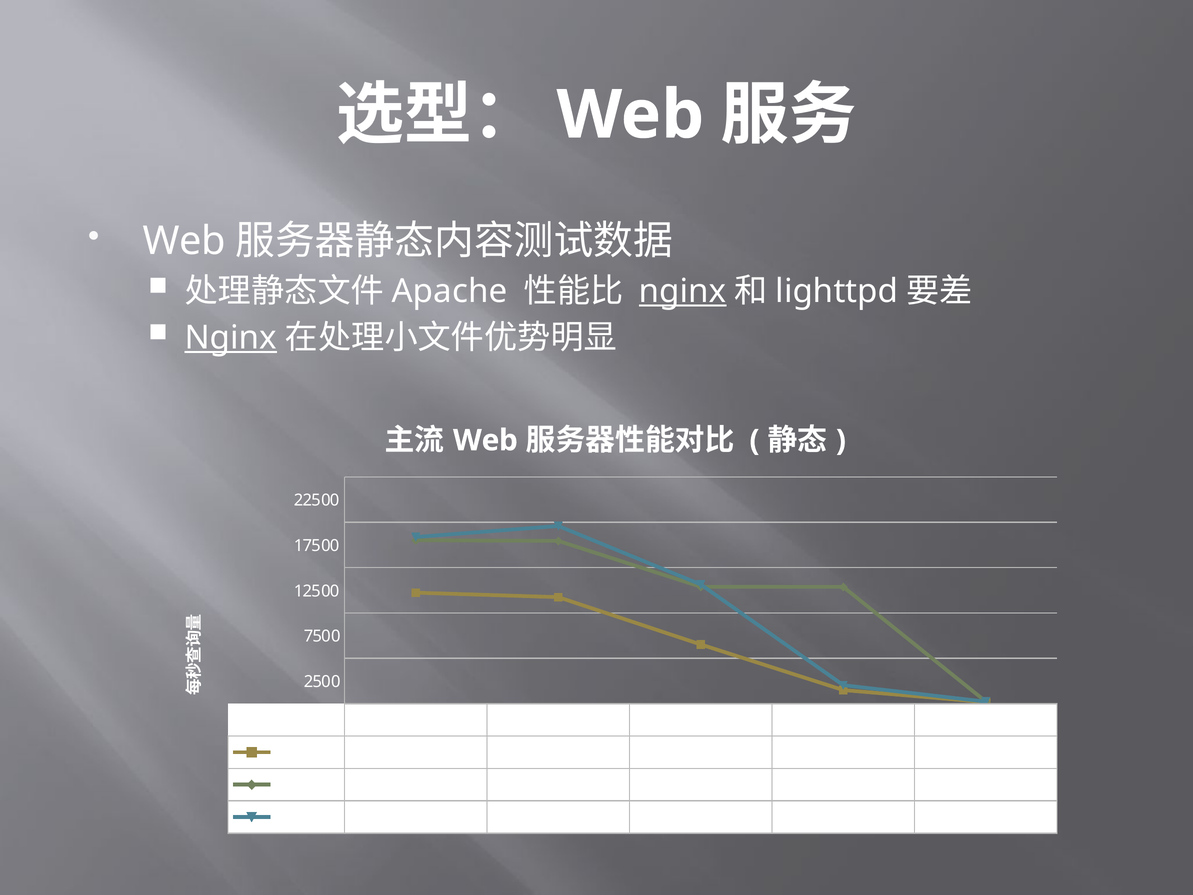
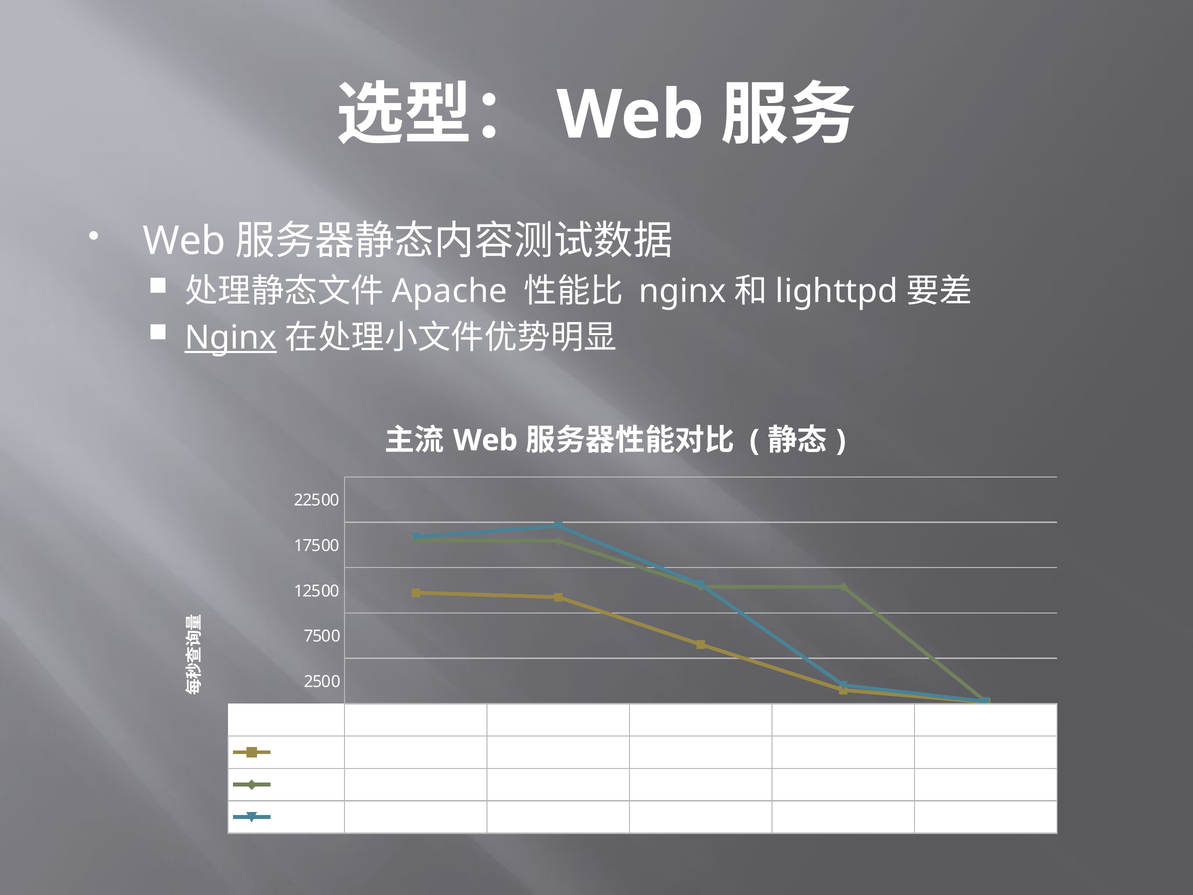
nginx at (683, 291) underline: present -> none
